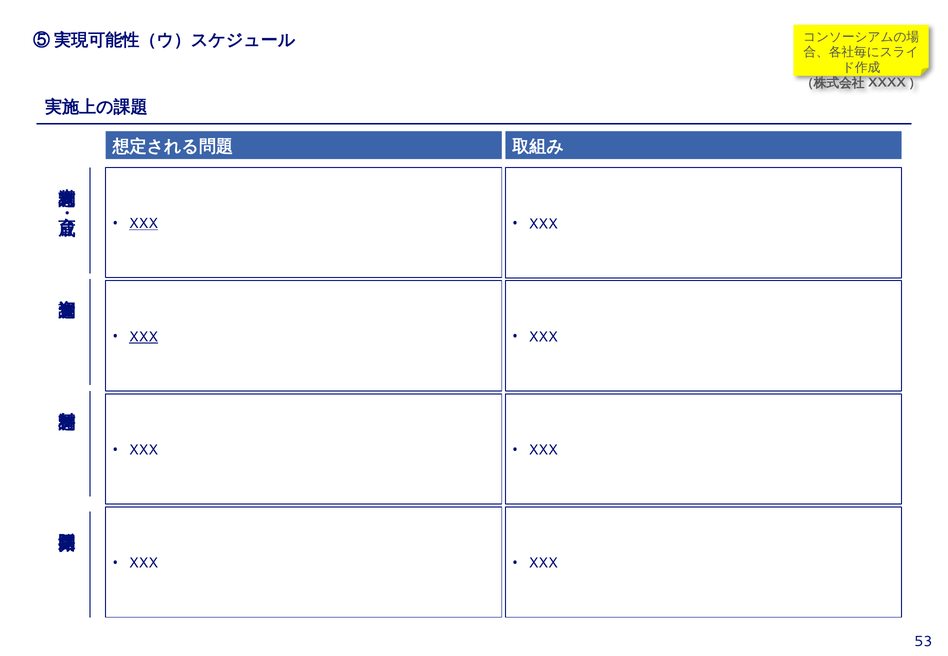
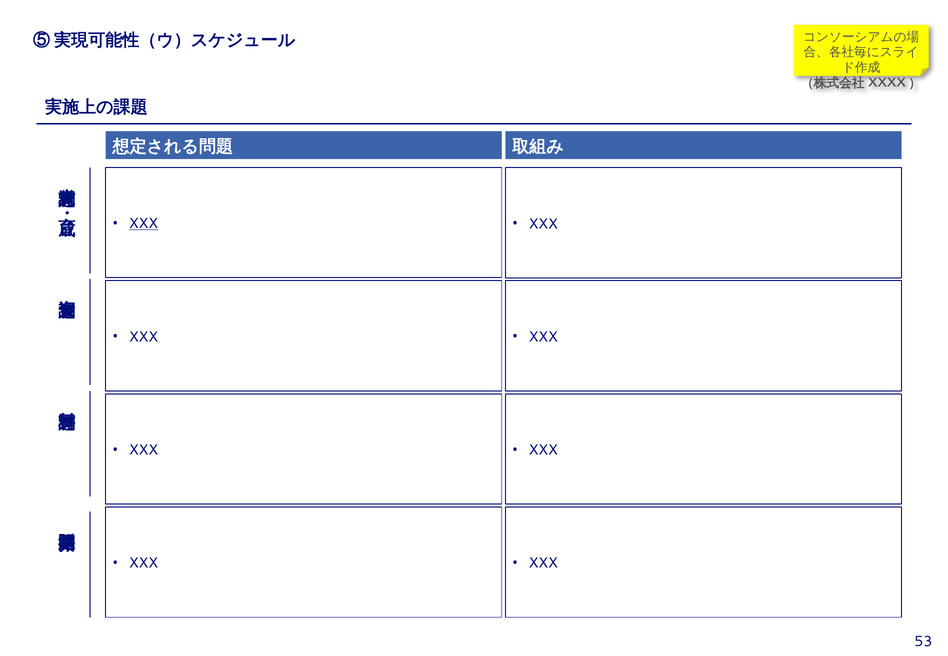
XXX at (143, 337) underline: present -> none
